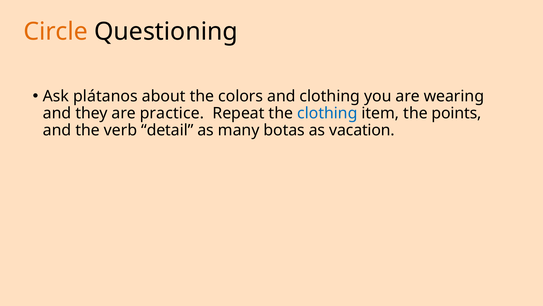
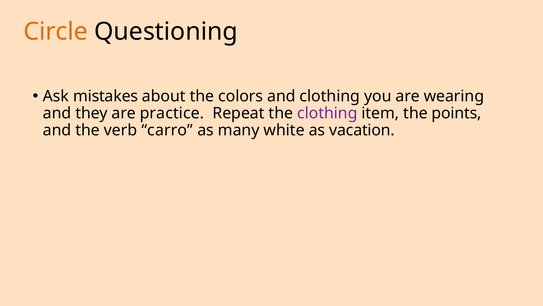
plátanos: plátanos -> mistakes
clothing at (327, 113) colour: blue -> purple
detail: detail -> carro
botas: botas -> white
